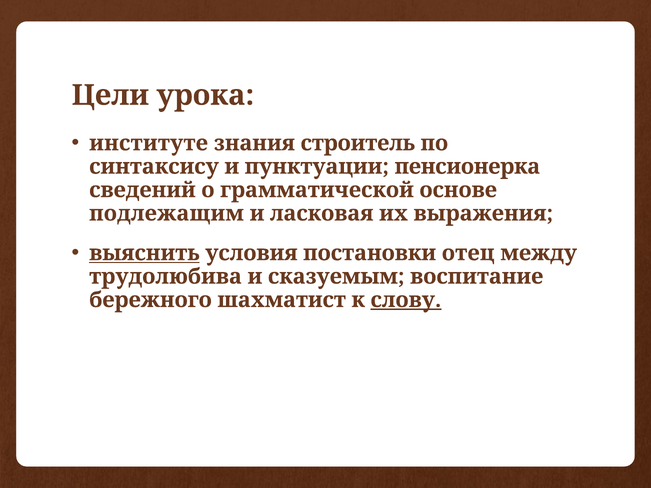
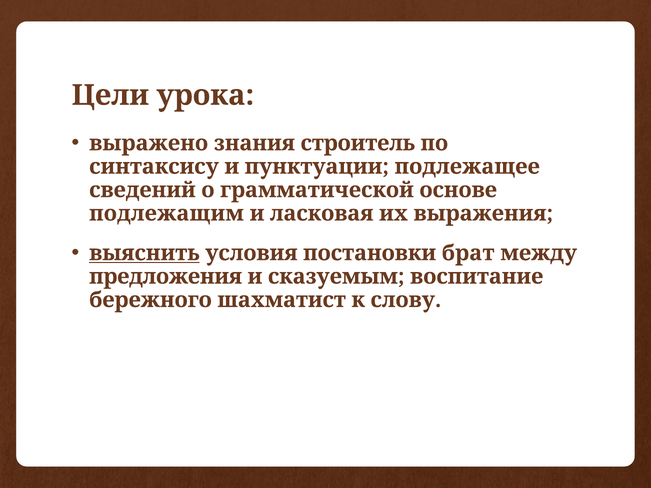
институте: институте -> выражено
пенсионерка: пенсионерка -> подлежащее
отец: отец -> брат
трудолюбива: трудолюбива -> предложения
слову underline: present -> none
